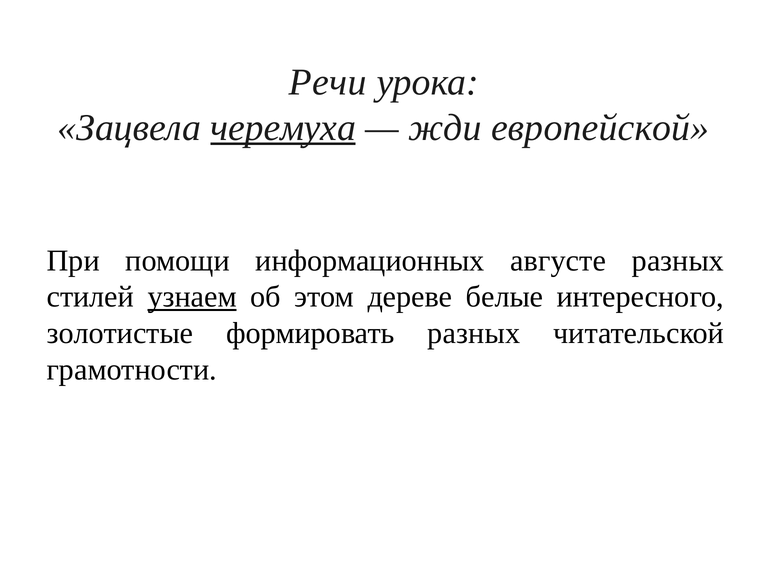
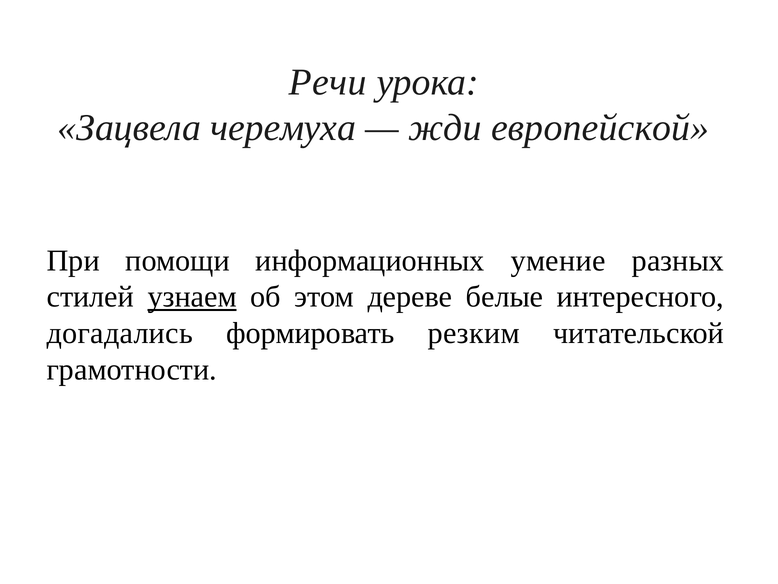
черемуха underline: present -> none
августе: августе -> умение
золотистые: золотистые -> догадались
формировать разных: разных -> резким
